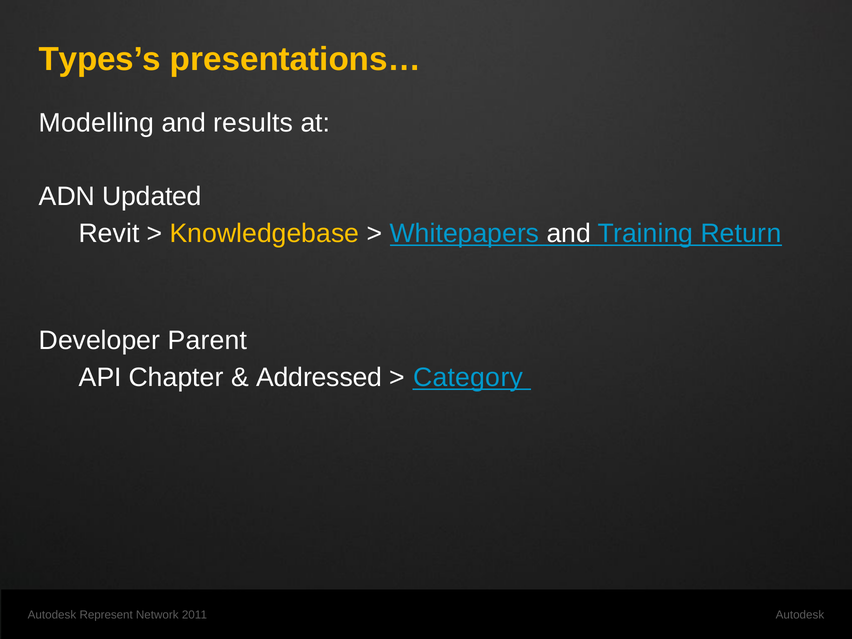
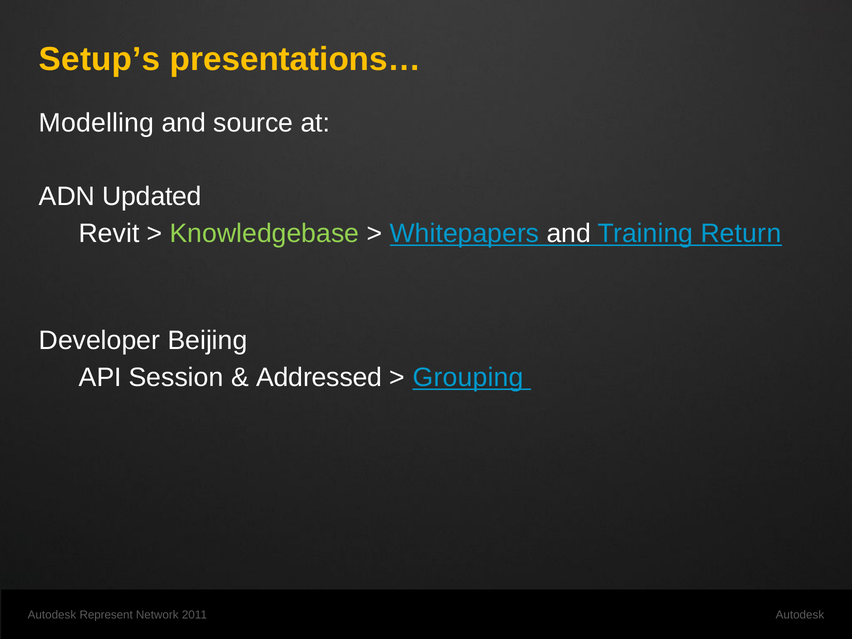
Types’s: Types’s -> Setup’s
results: results -> source
Knowledgebase colour: yellow -> light green
Parent: Parent -> Beijing
Chapter: Chapter -> Session
Category: Category -> Grouping
